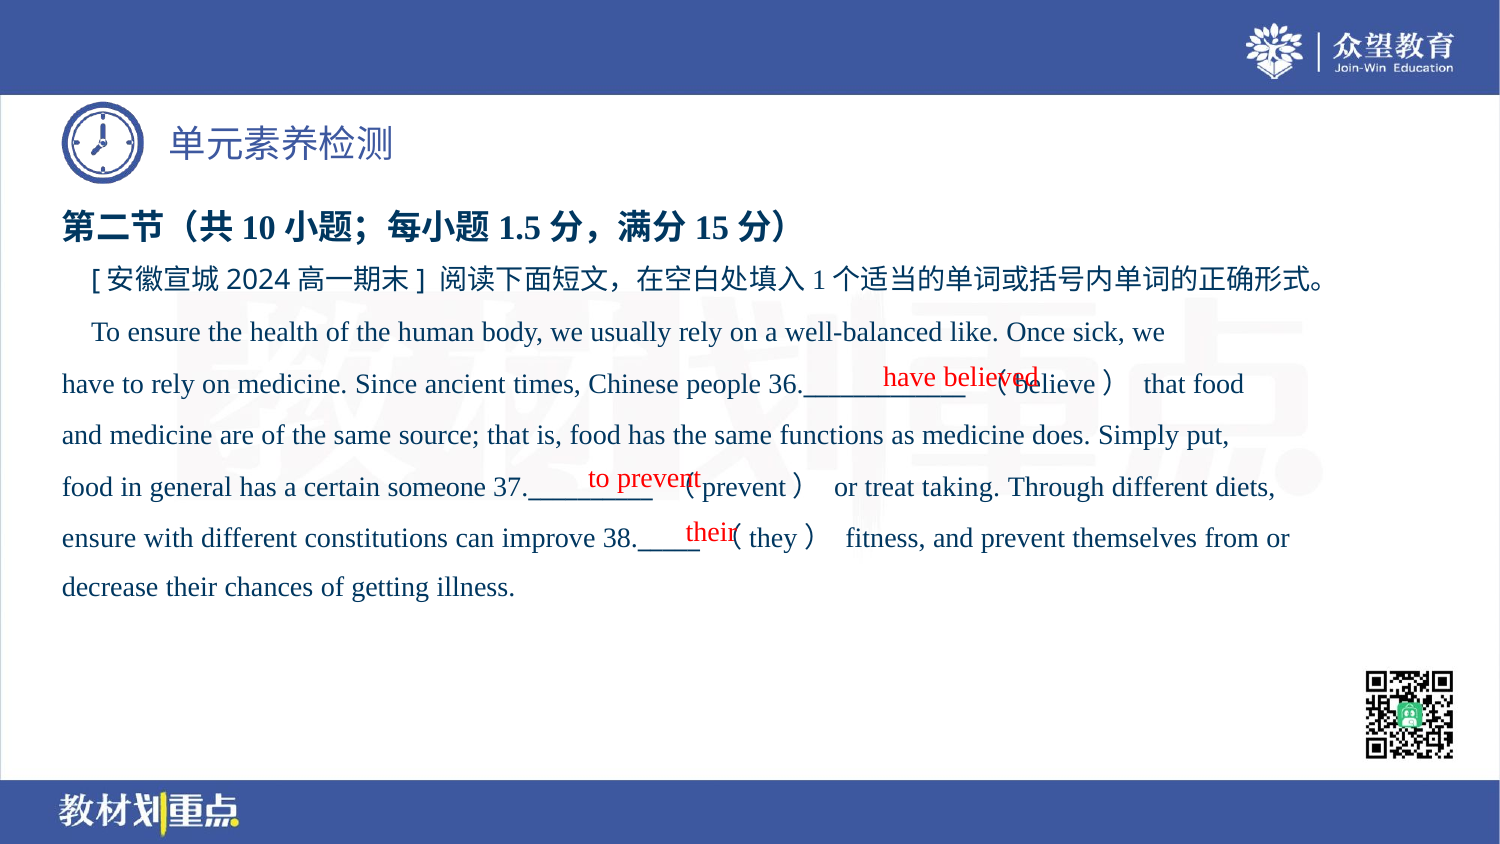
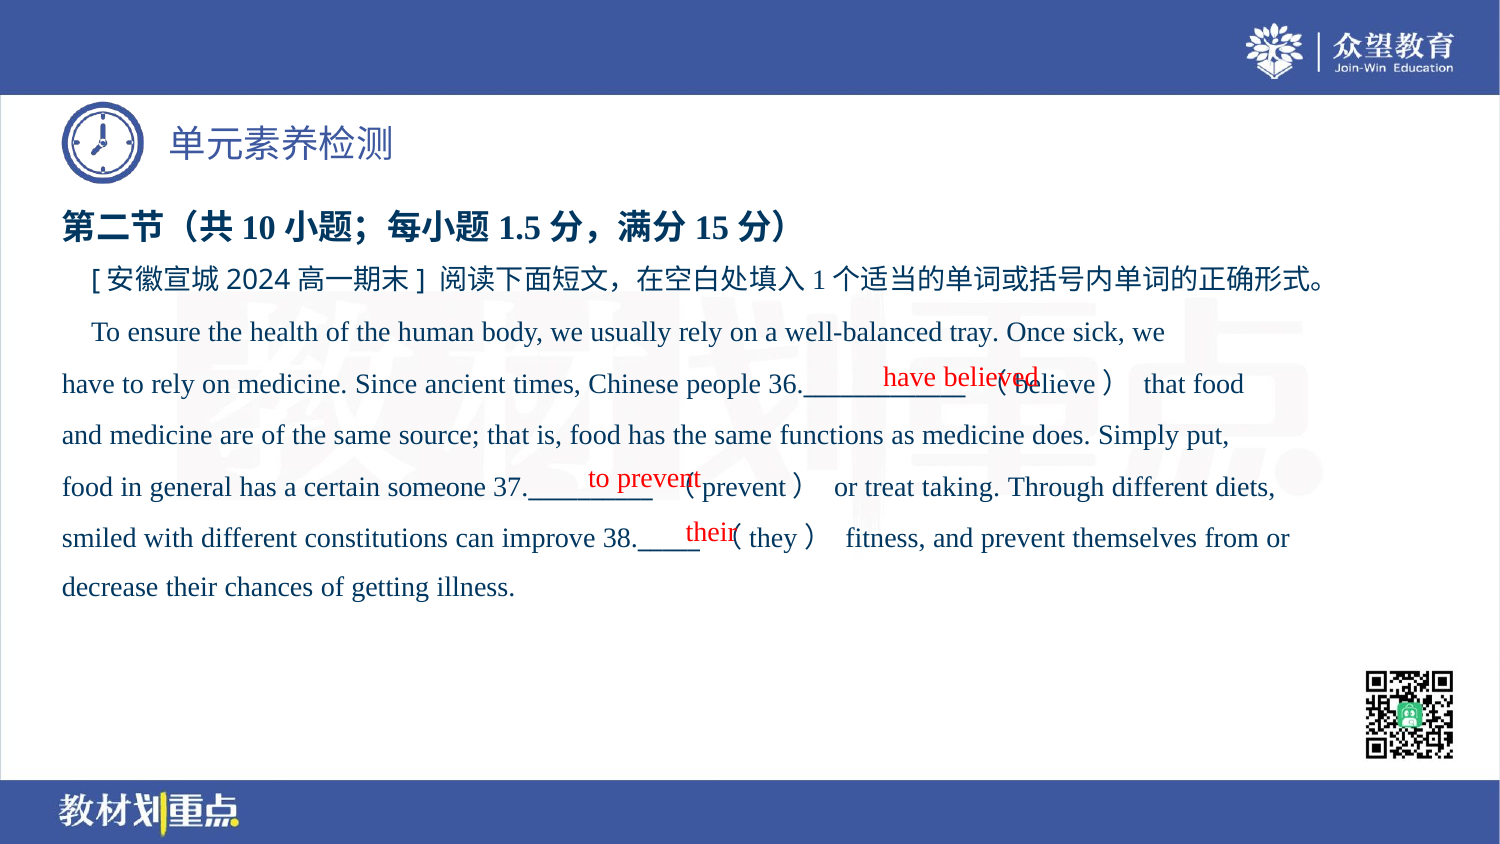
like: like -> tray
ensure at (99, 538): ensure -> smiled
